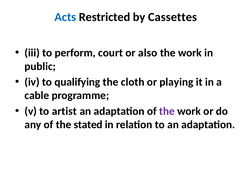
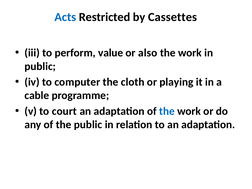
court: court -> value
qualifying: qualifying -> computer
artist: artist -> court
the at (167, 111) colour: purple -> blue
the stated: stated -> public
